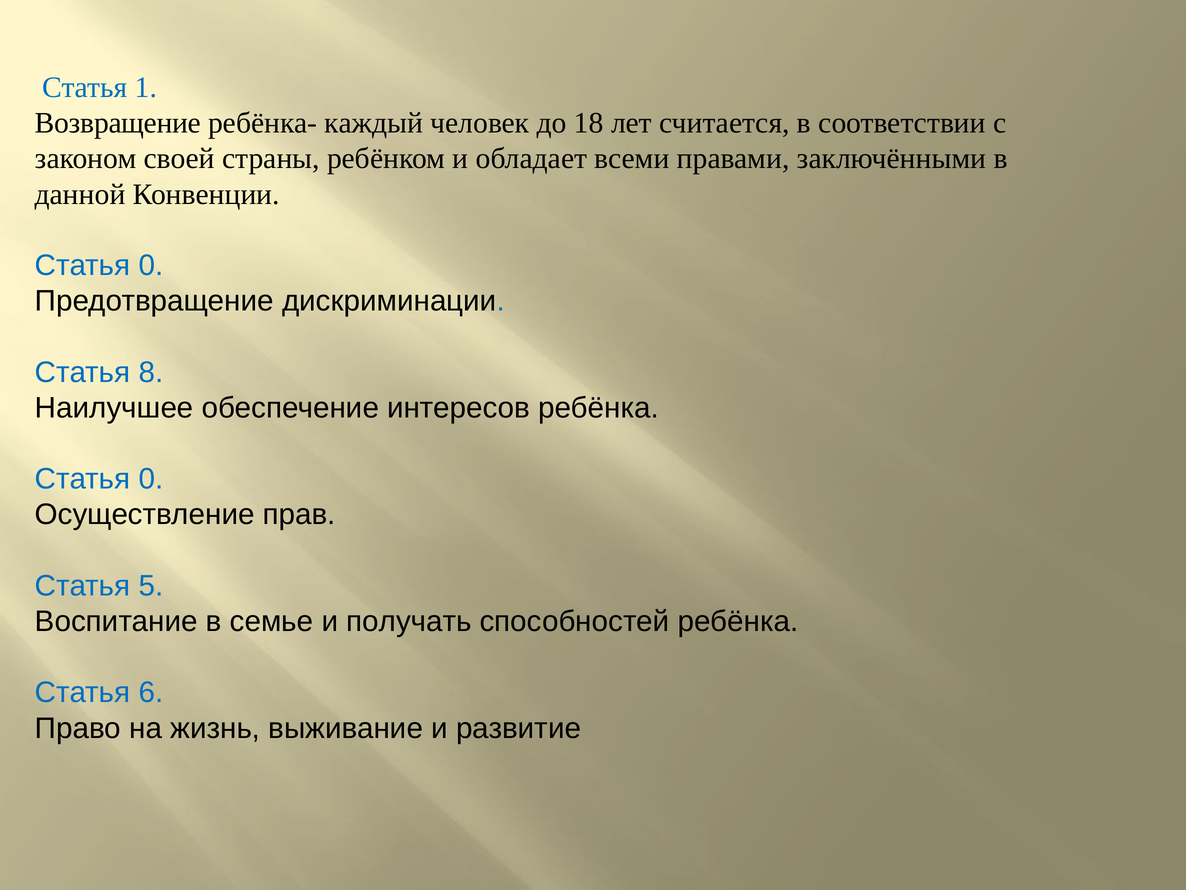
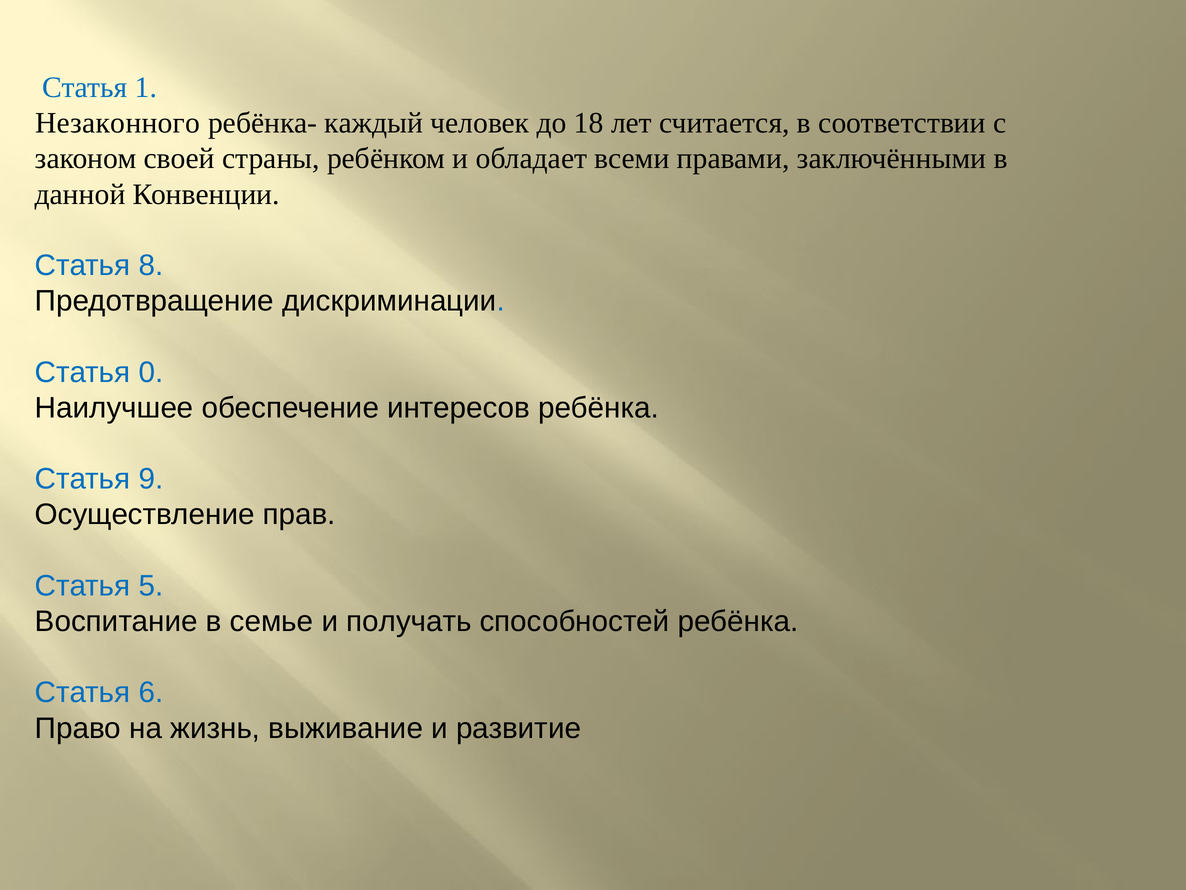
Возвращение: Возвращение -> Незаконного
0 at (151, 265): 0 -> 8
8: 8 -> 0
0 at (151, 479): 0 -> 9
